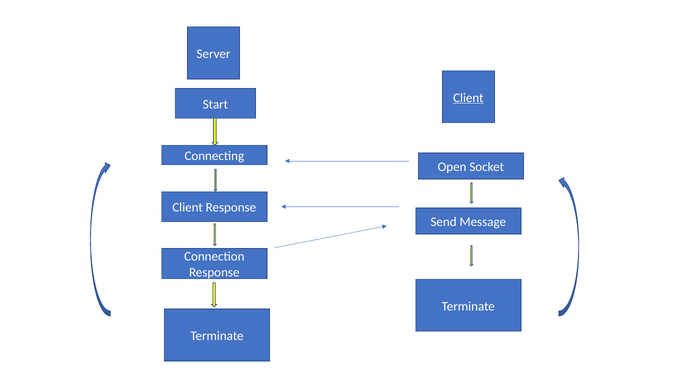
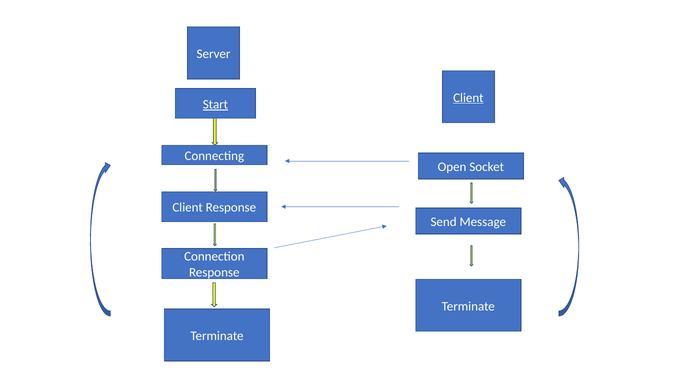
Start underline: none -> present
